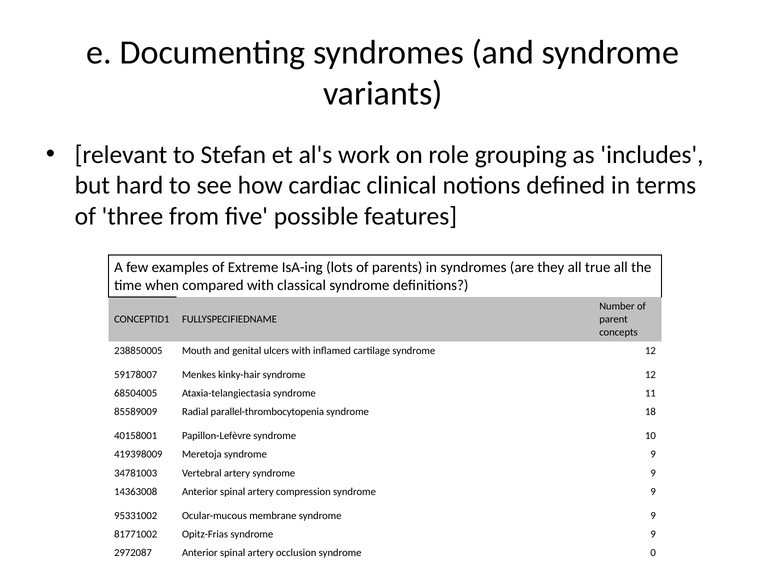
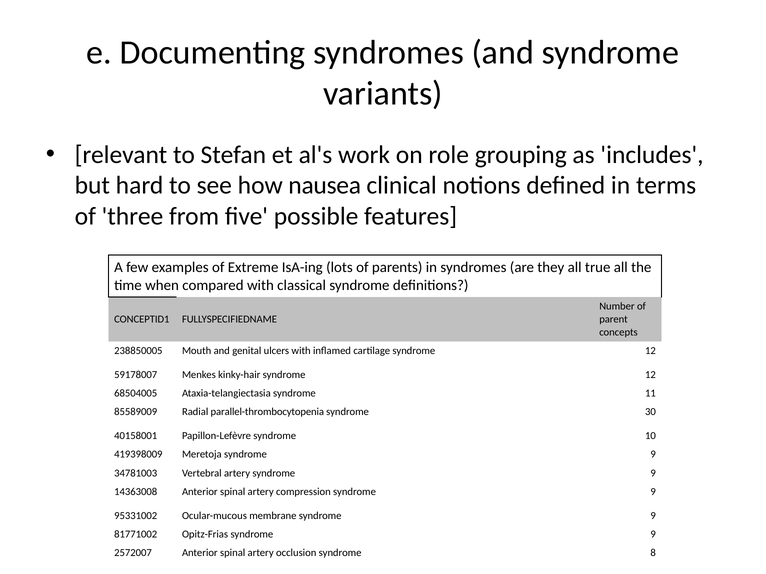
cardiac: cardiac -> nausea
18: 18 -> 30
2972087: 2972087 -> 2572007
0: 0 -> 8
